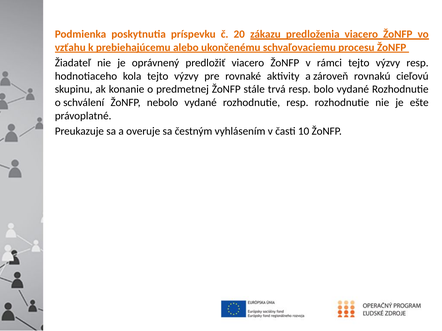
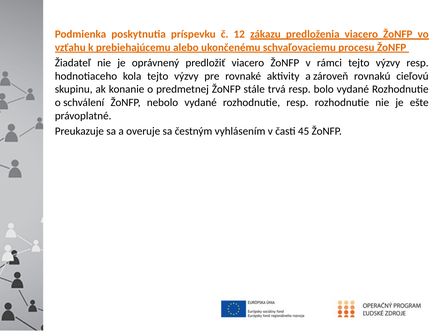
20: 20 -> 12
10: 10 -> 45
